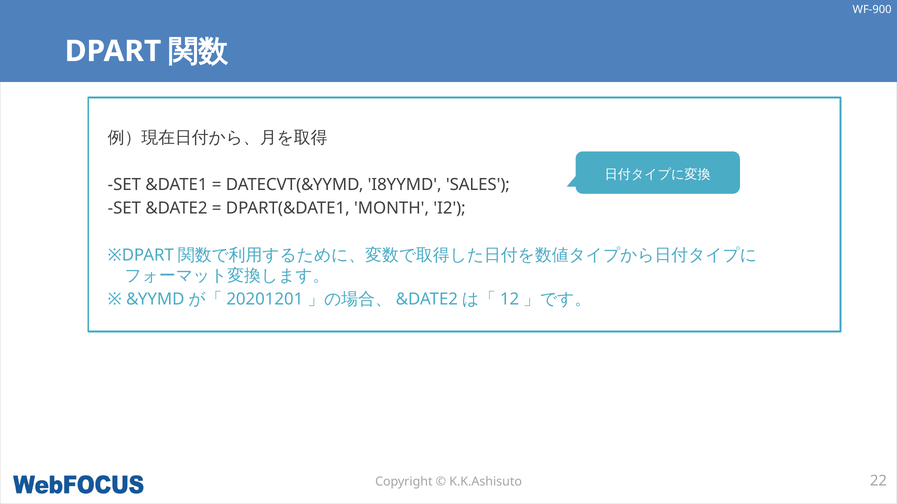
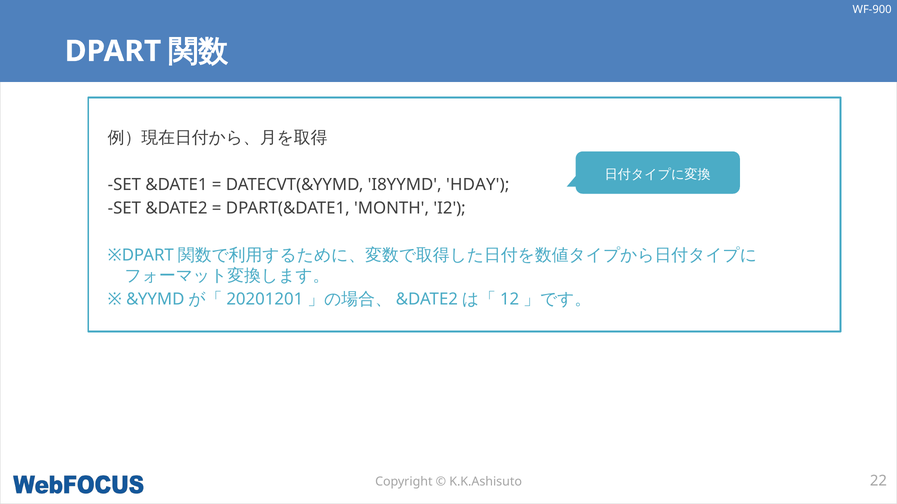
SALES: SALES -> HDAY
